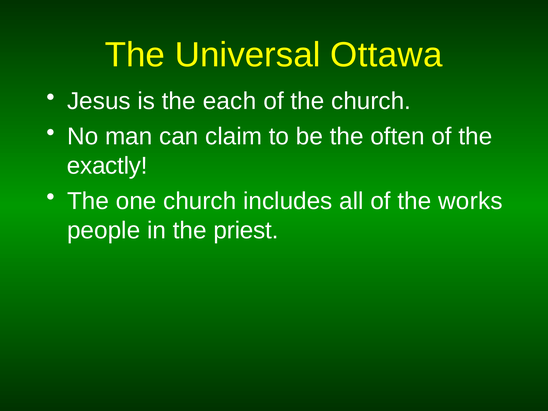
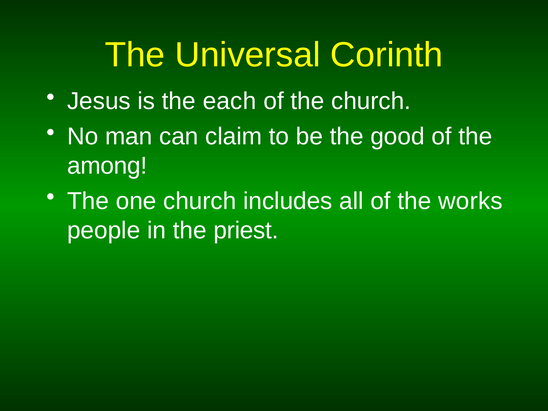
Ottawa: Ottawa -> Corinth
often: often -> good
exactly: exactly -> among
